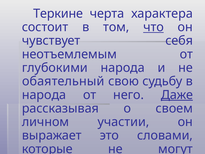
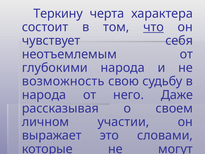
Теркине: Теркине -> Теркину
обаятельный: обаятельный -> возможность
Даже underline: present -> none
